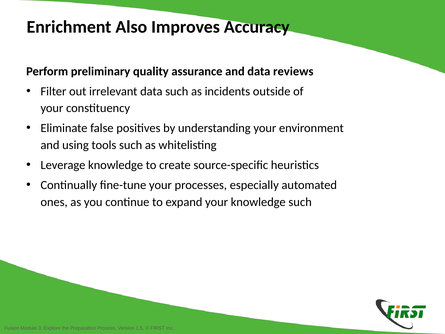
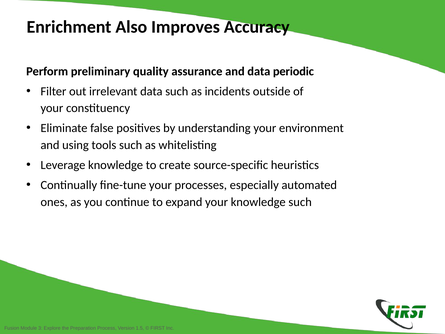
reviews: reviews -> periodic
